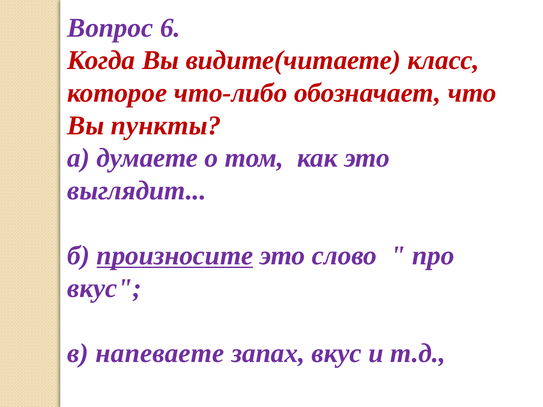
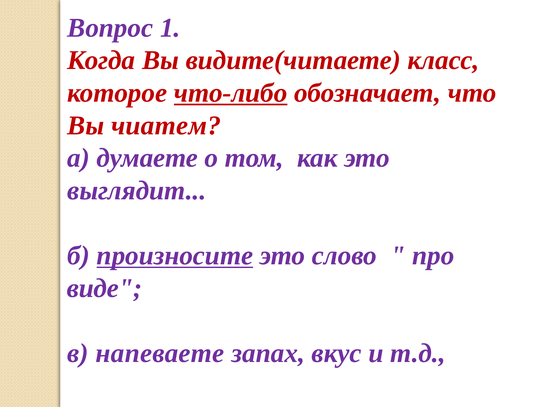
6: 6 -> 1
что-либо underline: none -> present
пункты: пункты -> чиатем
вкус at (104, 288): вкус -> виде
